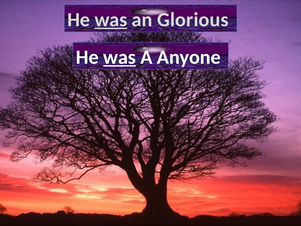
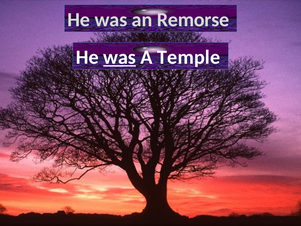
was at (111, 20) underline: present -> none
Glorious: Glorious -> Remorse
Anyone: Anyone -> Temple
